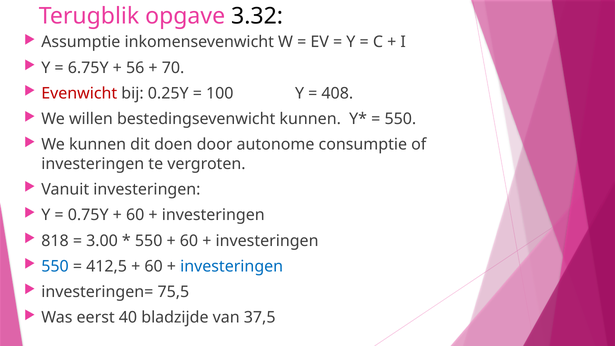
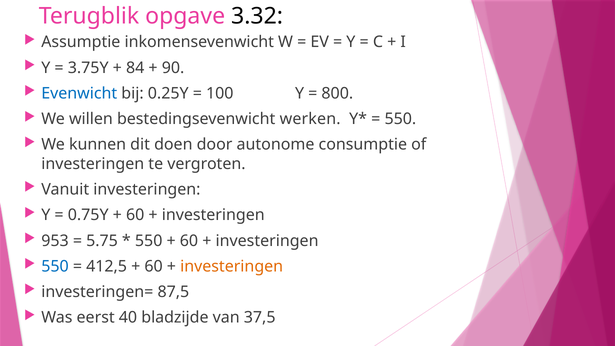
6.75Y: 6.75Y -> 3.75Y
56: 56 -> 84
70: 70 -> 90
Evenwicht colour: red -> blue
408: 408 -> 800
bestedingsevenwicht kunnen: kunnen -> werken
818: 818 -> 953
3.00: 3.00 -> 5.75
investeringen at (232, 266) colour: blue -> orange
75,5: 75,5 -> 87,5
